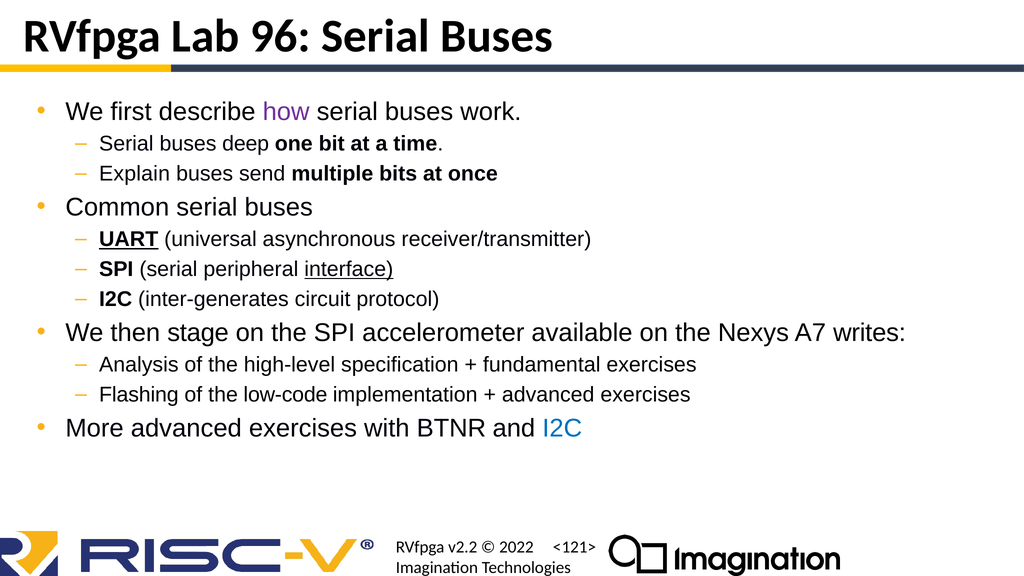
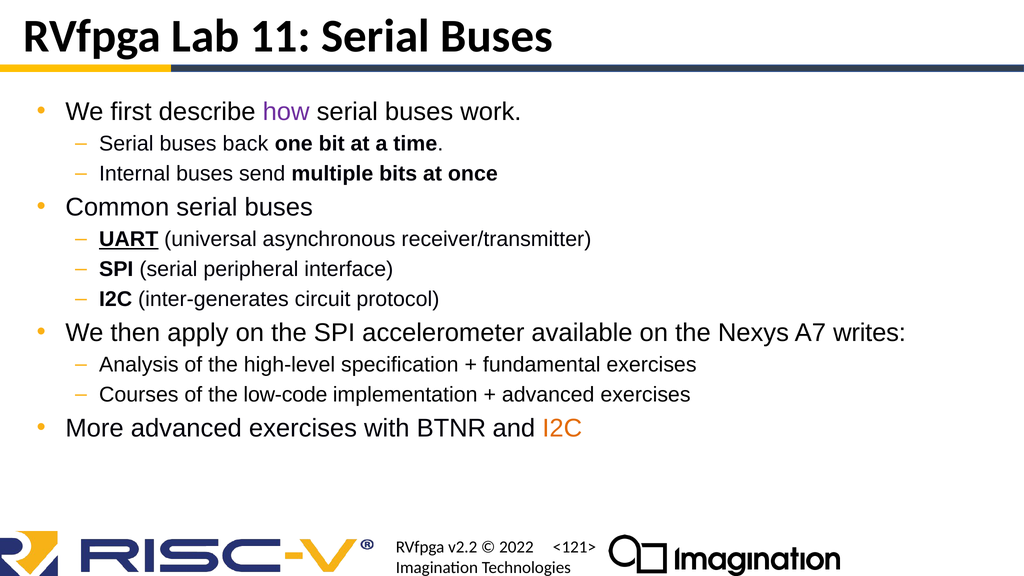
96: 96 -> 11
deep: deep -> back
Explain: Explain -> Internal
interface underline: present -> none
stage: stage -> apply
Flashing: Flashing -> Courses
I2C at (562, 428) colour: blue -> orange
